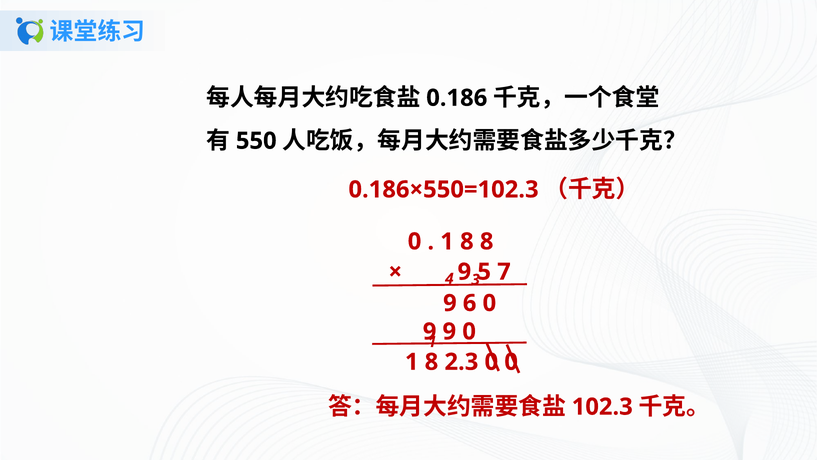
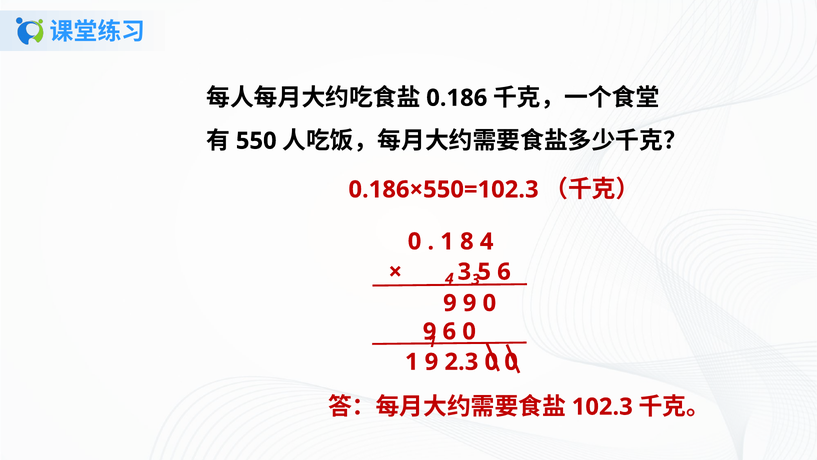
8 8: 8 -> 4
9 at (464, 272): 9 -> 3
5 7: 7 -> 6
9 6: 6 -> 9
9 at (449, 331): 9 -> 6
8 at (431, 362): 8 -> 9
